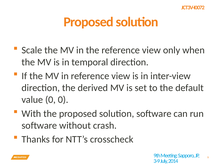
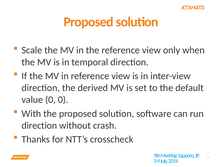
software at (39, 125): software -> direction
